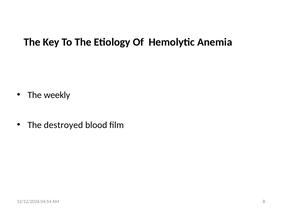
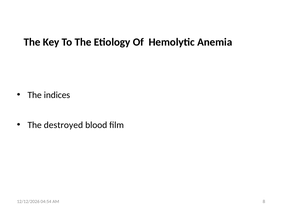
weekly: weekly -> indices
